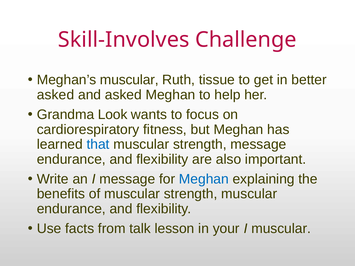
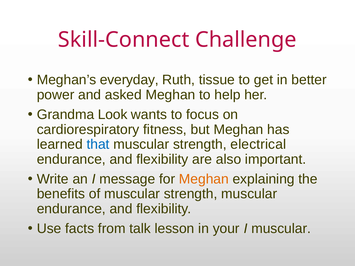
Skill-Involves: Skill-Involves -> Skill-Connect
Meghan’s muscular: muscular -> everyday
asked at (56, 95): asked -> power
strength message: message -> electrical
Meghan at (204, 179) colour: blue -> orange
